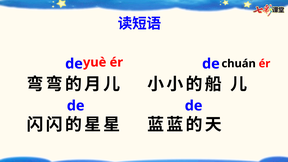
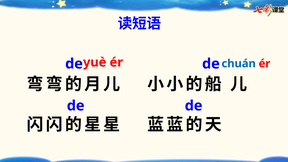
chuán colour: black -> blue
